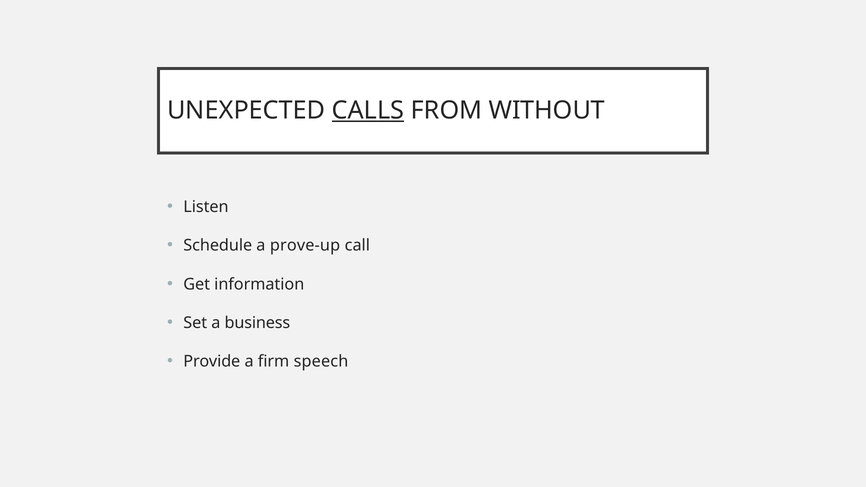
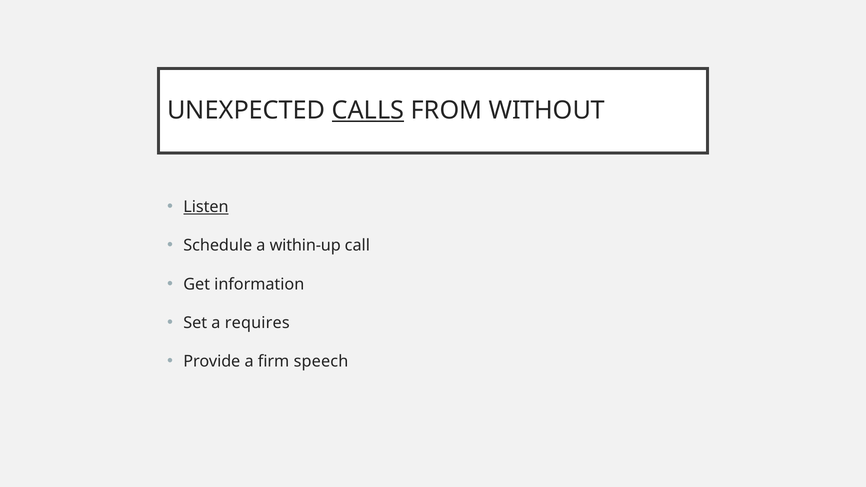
Listen underline: none -> present
prove-up: prove-up -> within-up
business: business -> requires
